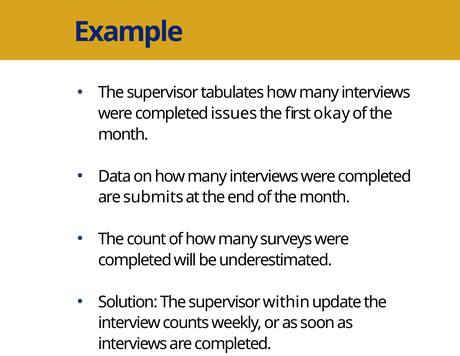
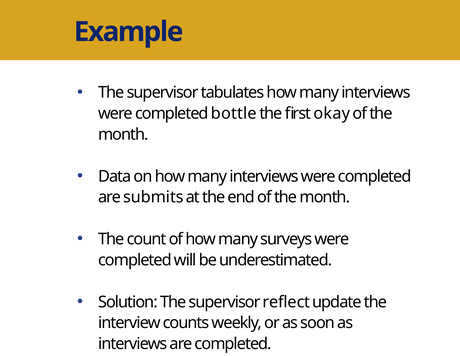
issues: issues -> bottle
within: within -> reflect
